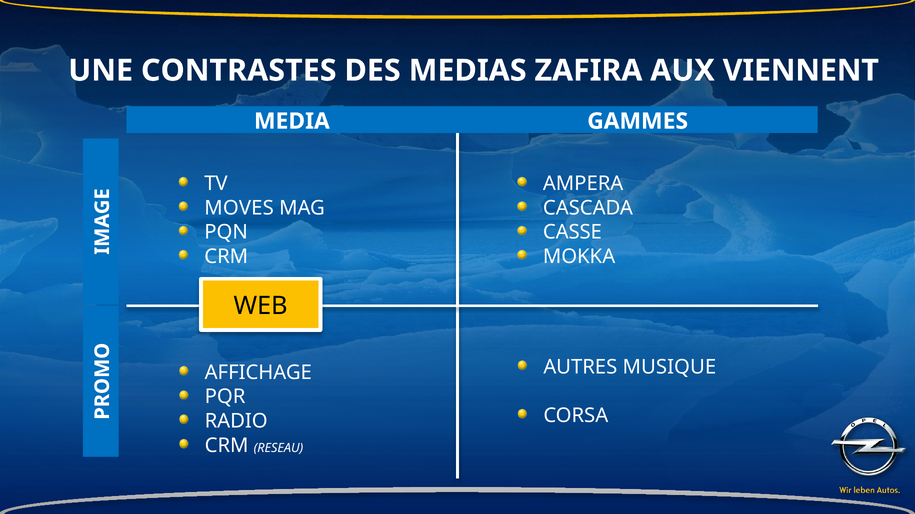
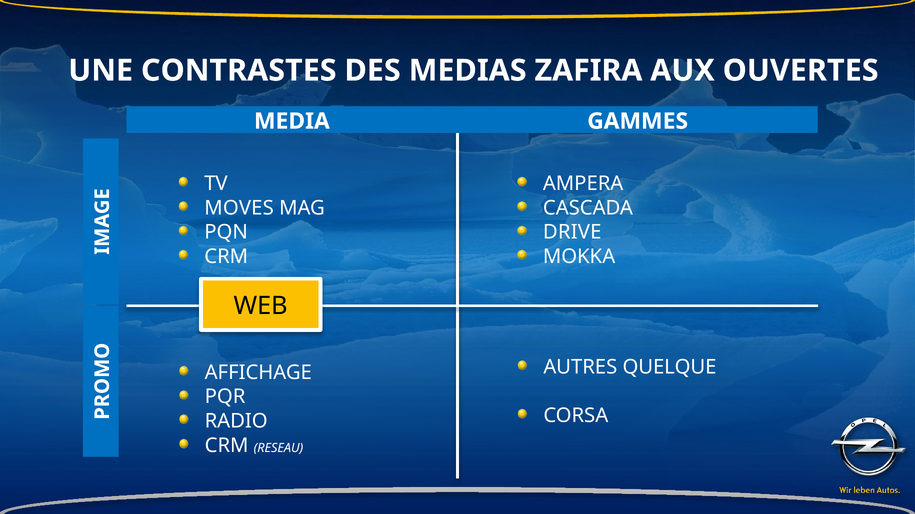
VIENNENT: VIENNENT -> OUVERTES
CASSE: CASSE -> DRIVE
MUSIQUE: MUSIQUE -> QUELQUE
